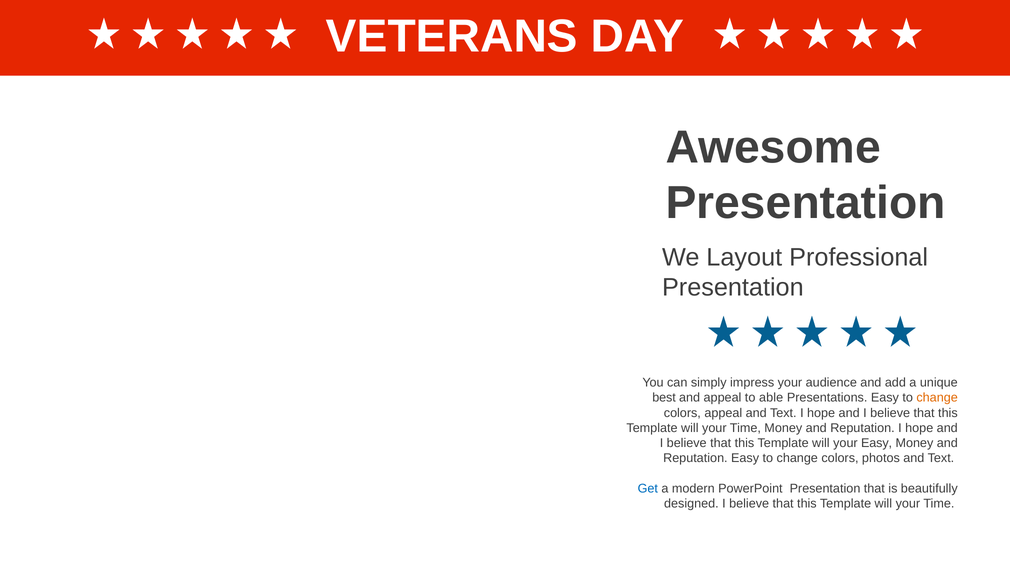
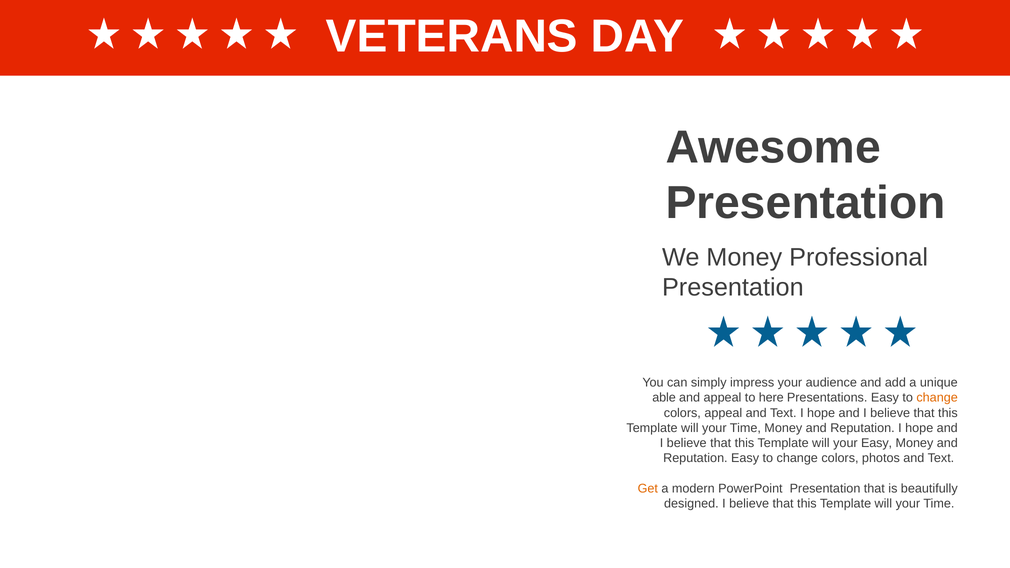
We Layout: Layout -> Money
best: best -> able
able: able -> here
Get colour: blue -> orange
